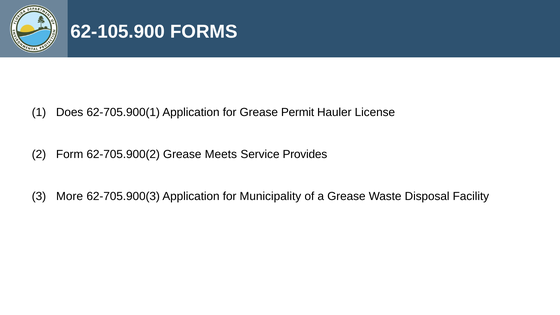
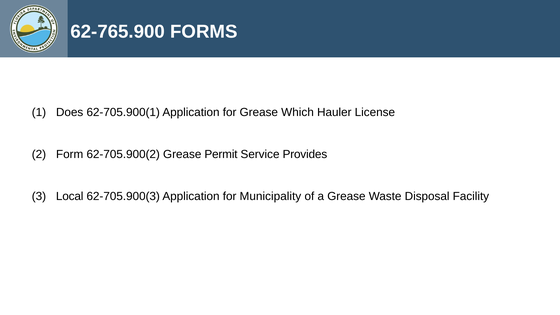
62-105.900: 62-105.900 -> 62-765.900
Permit: Permit -> Which
Meets: Meets -> Permit
More: More -> Local
